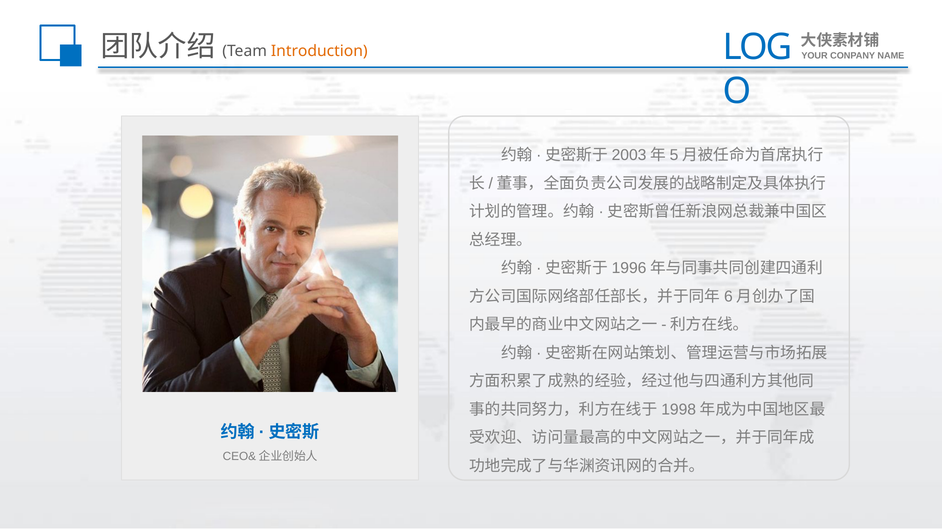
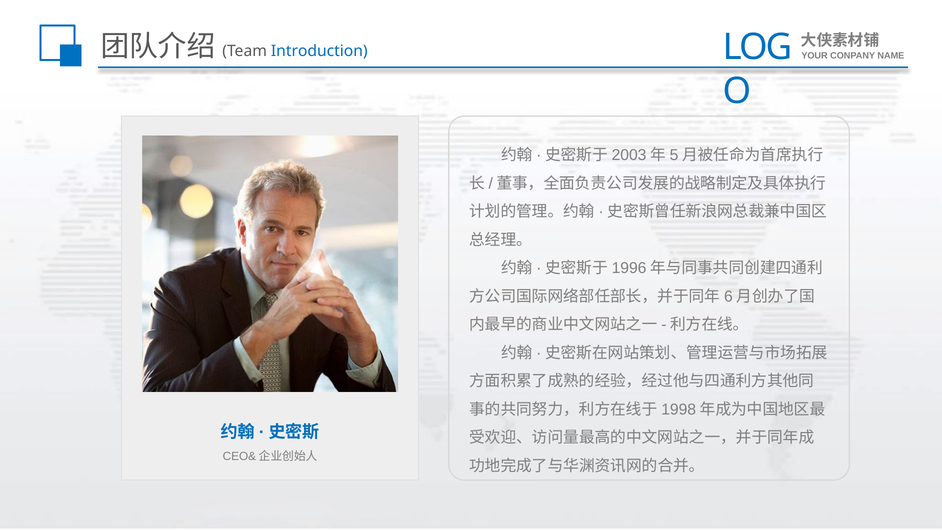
Introduction colour: orange -> blue
